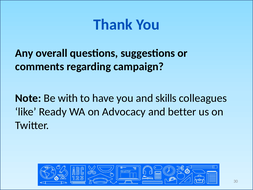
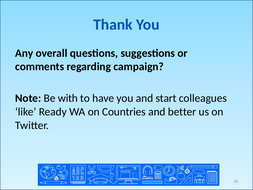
skills: skills -> start
Advocacy: Advocacy -> Countries
